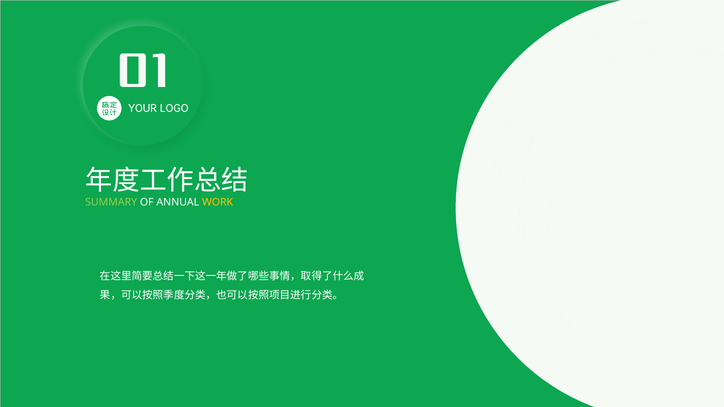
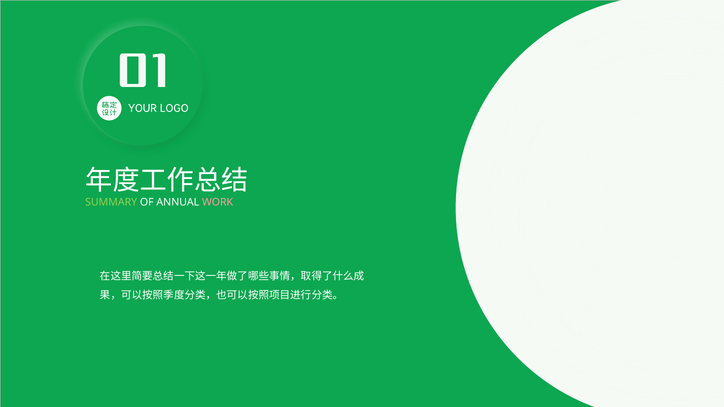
WORK colour: yellow -> pink
